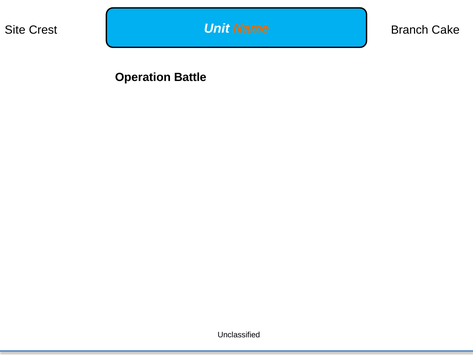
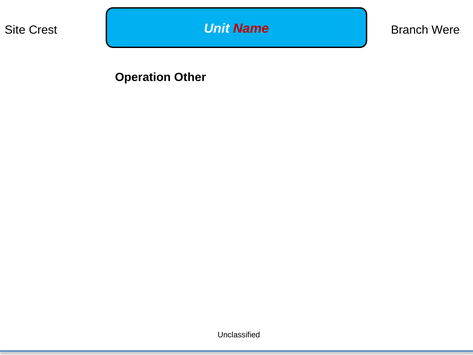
Name colour: orange -> red
Cake: Cake -> Were
Battle: Battle -> Other
